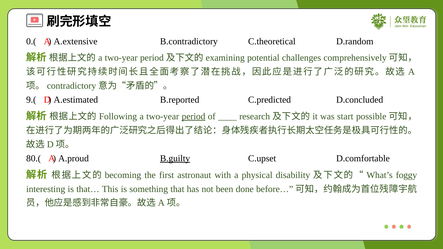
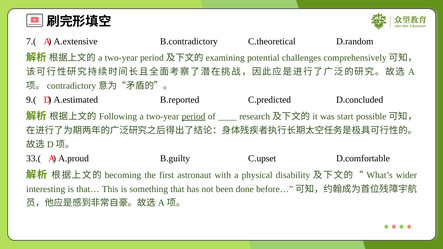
0.(: 0.( -> 7.(
80.(: 80.( -> 33.(
B.guilty underline: present -> none
foggy: foggy -> wider
